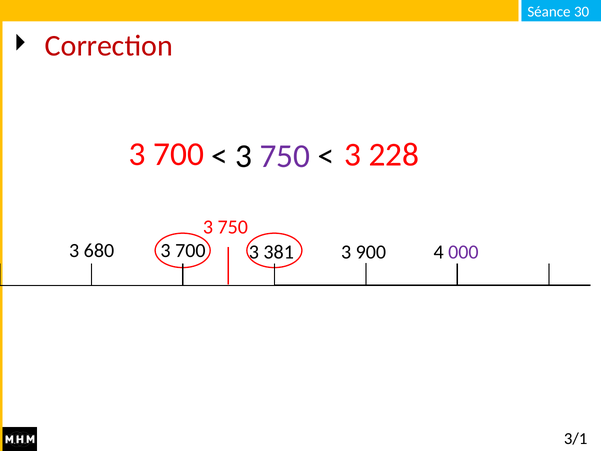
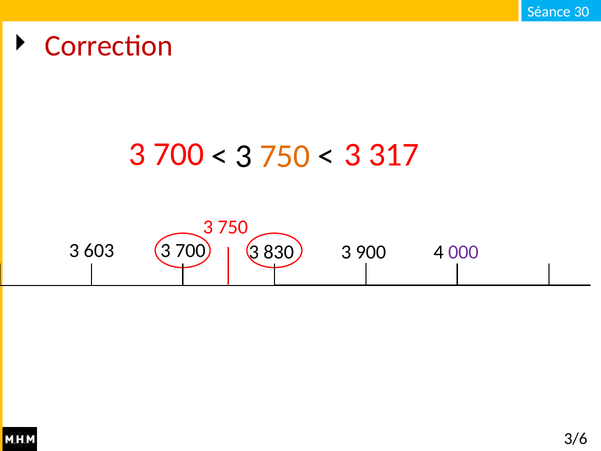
228: 228 -> 317
750 at (285, 156) colour: purple -> orange
680: 680 -> 603
381: 381 -> 830
3/1: 3/1 -> 3/6
